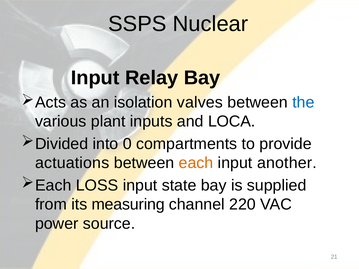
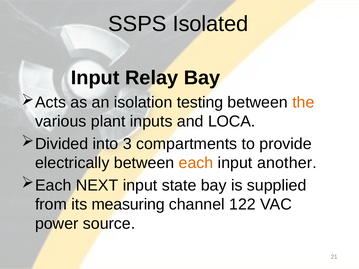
Nuclear: Nuclear -> Isolated
valves: valves -> testing
the colour: blue -> orange
0: 0 -> 3
actuations: actuations -> electrically
LOSS: LOSS -> NEXT
220: 220 -> 122
